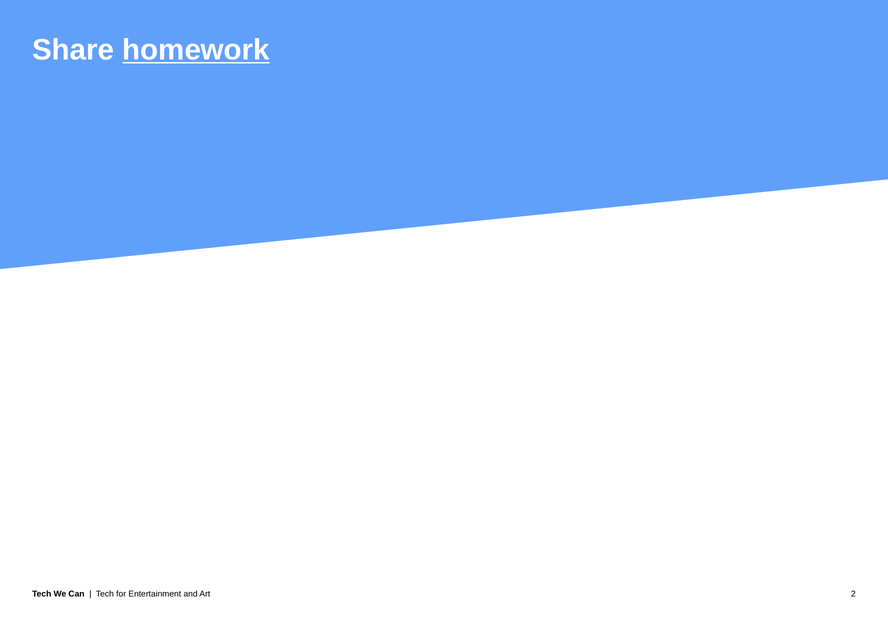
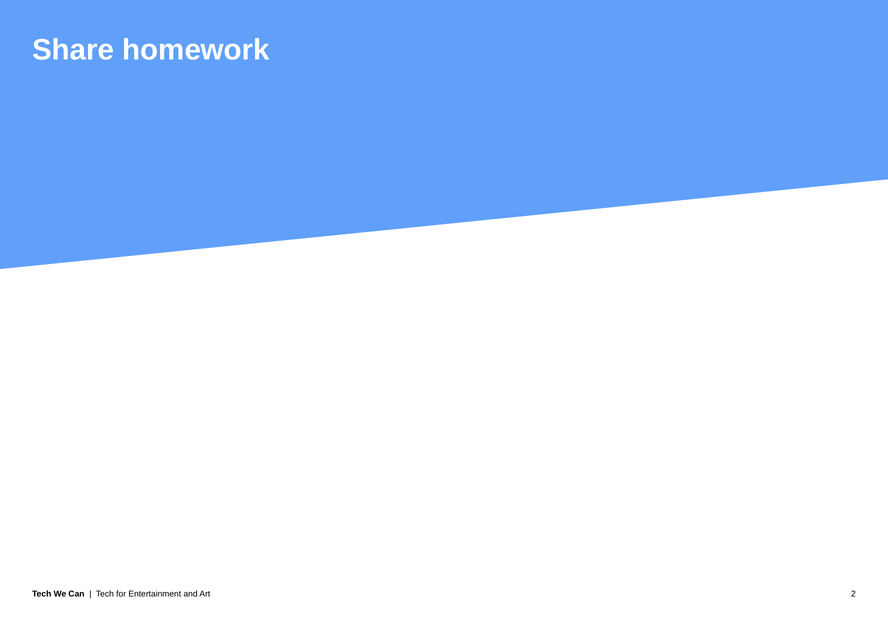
homework underline: present -> none
